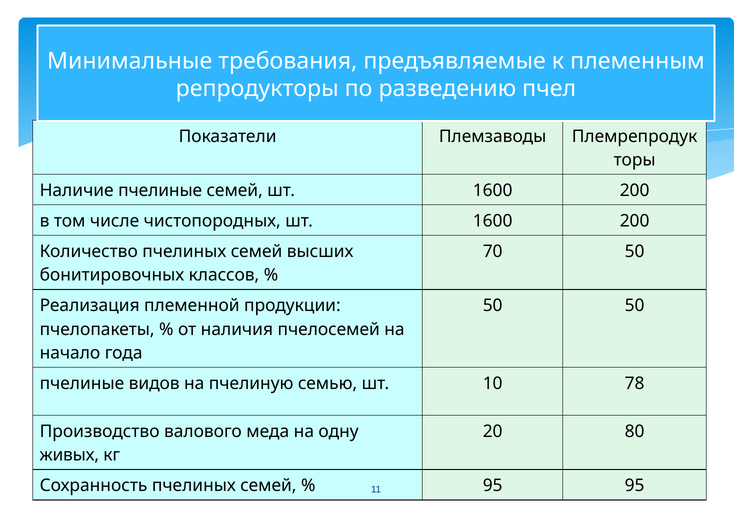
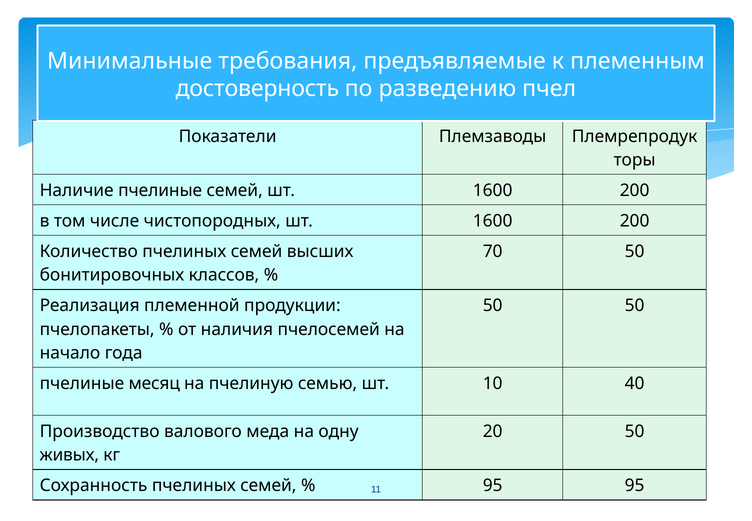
репродукторы: репродукторы -> достоверность
видов: видов -> месяц
78: 78 -> 40
20 80: 80 -> 50
